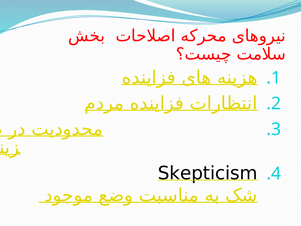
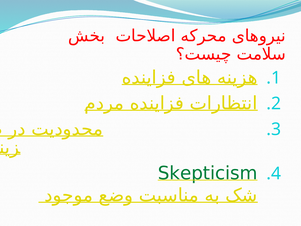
Skepticism colour: black -> green
